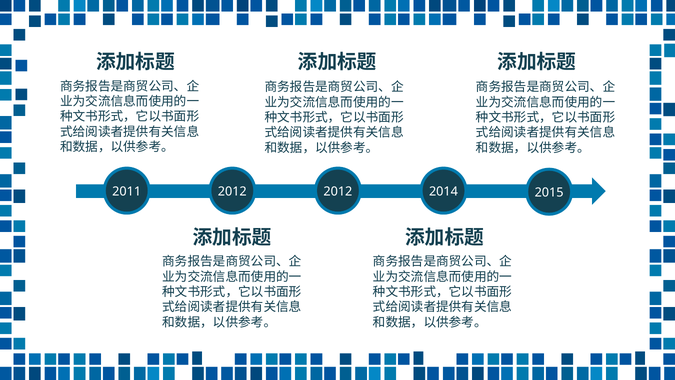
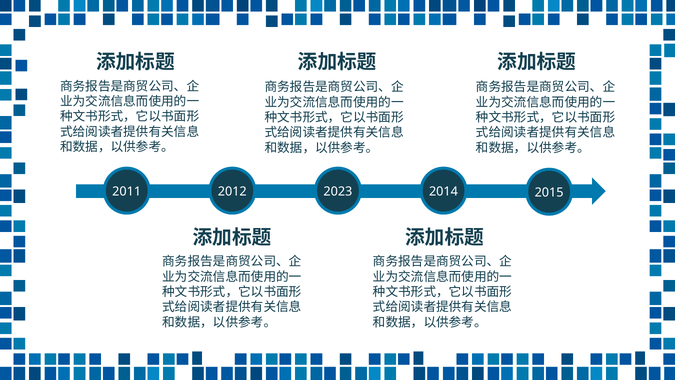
2012 2012: 2012 -> 2023
